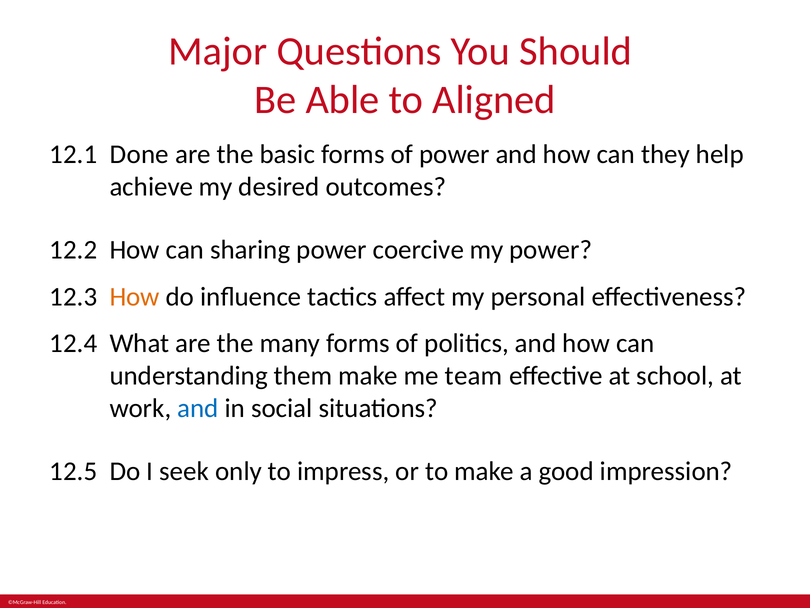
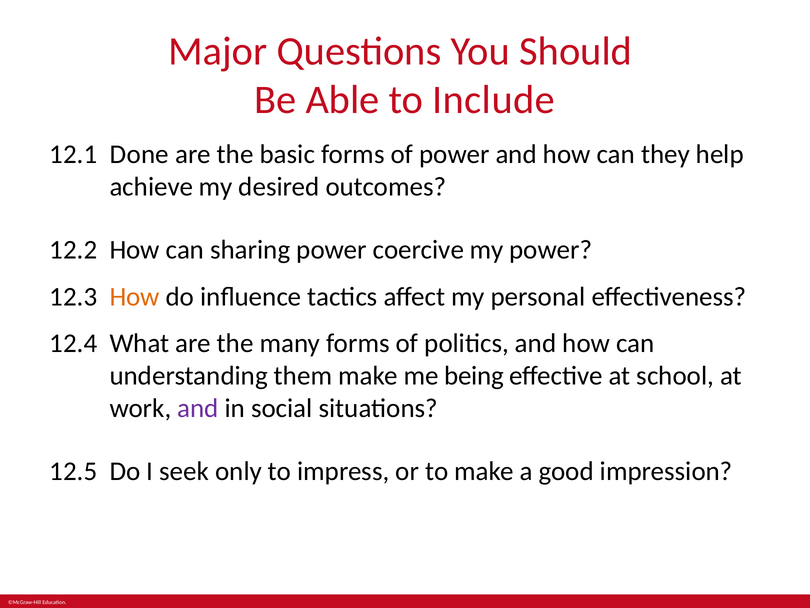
Aligned: Aligned -> Include
team: team -> being
and at (198, 408) colour: blue -> purple
